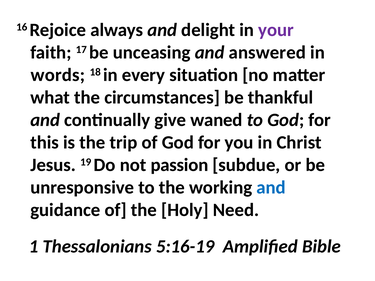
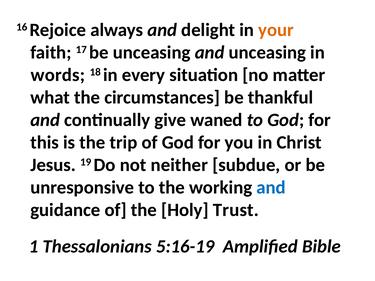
your colour: purple -> orange
and answered: answered -> unceasing
passion: passion -> neither
Need: Need -> Trust
